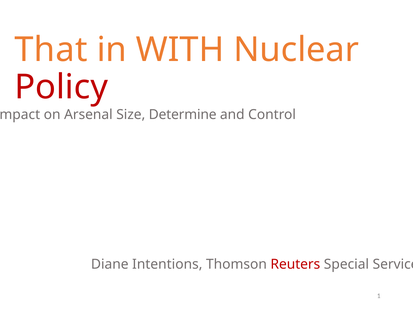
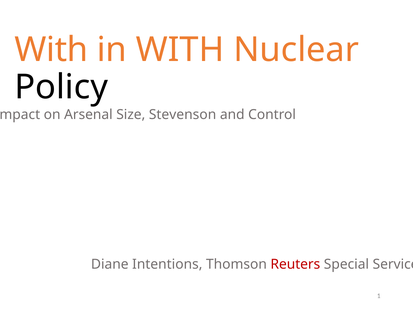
That at (51, 50): That -> With
Policy colour: red -> black
Determine: Determine -> Stevenson
